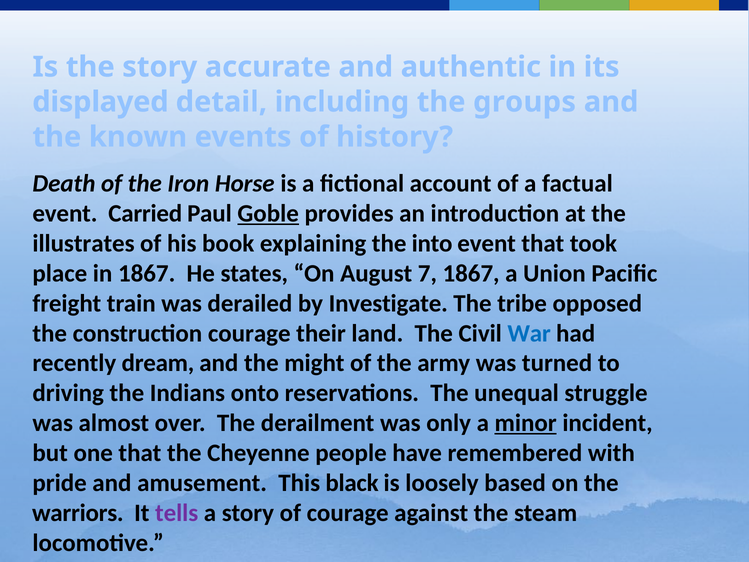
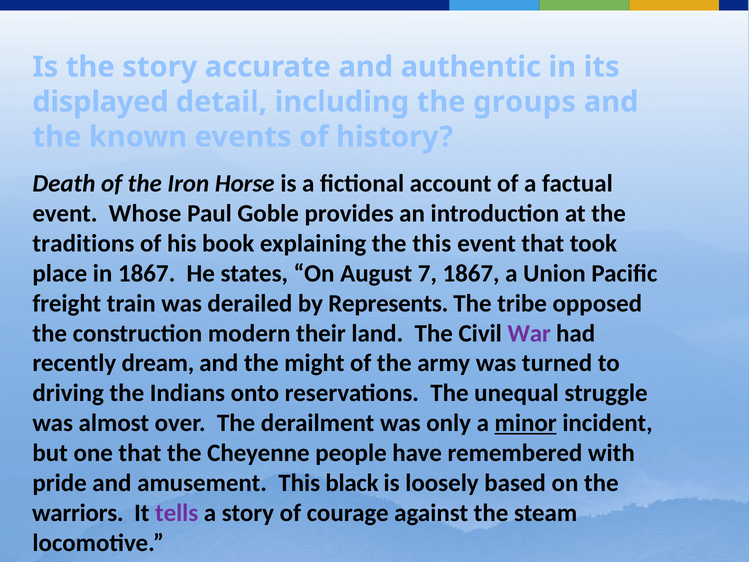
Carried: Carried -> Whose
Goble underline: present -> none
illustrates: illustrates -> traditions
the into: into -> this
Investigate: Investigate -> Represents
construction courage: courage -> modern
War colour: blue -> purple
